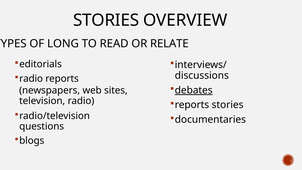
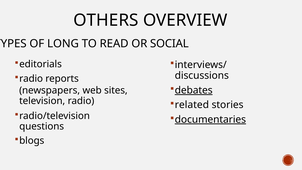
STORIES at (106, 20): STORIES -> OTHERS
RELATE: RELATE -> SOCIAL
reports at (192, 105): reports -> related
documentaries underline: none -> present
